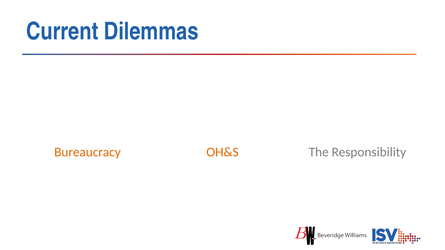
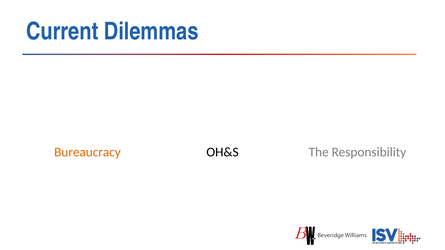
OH&S colour: orange -> black
